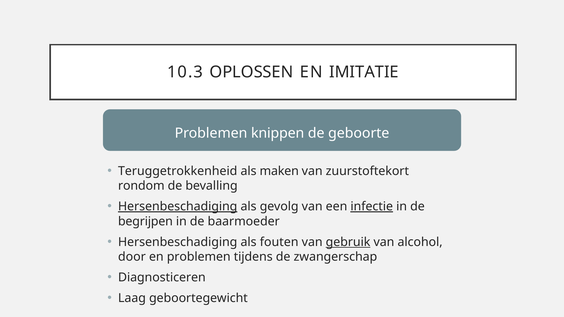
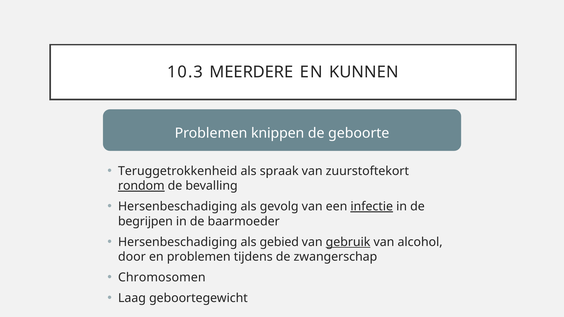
OPLOSSEN: OPLOSSEN -> MEERDERE
IMITATIE: IMITATIE -> KUNNEN
maken: maken -> spraak
rondom underline: none -> present
Hersenbeschadiging at (178, 207) underline: present -> none
fouten: fouten -> gebied
Diagnosticeren: Diagnosticeren -> Chromosomen
